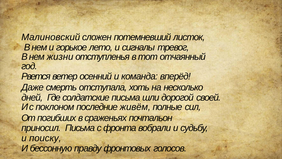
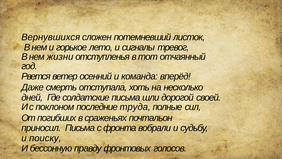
Малиновский: Малиновский -> Вернувшихся
живём: живём -> труда
